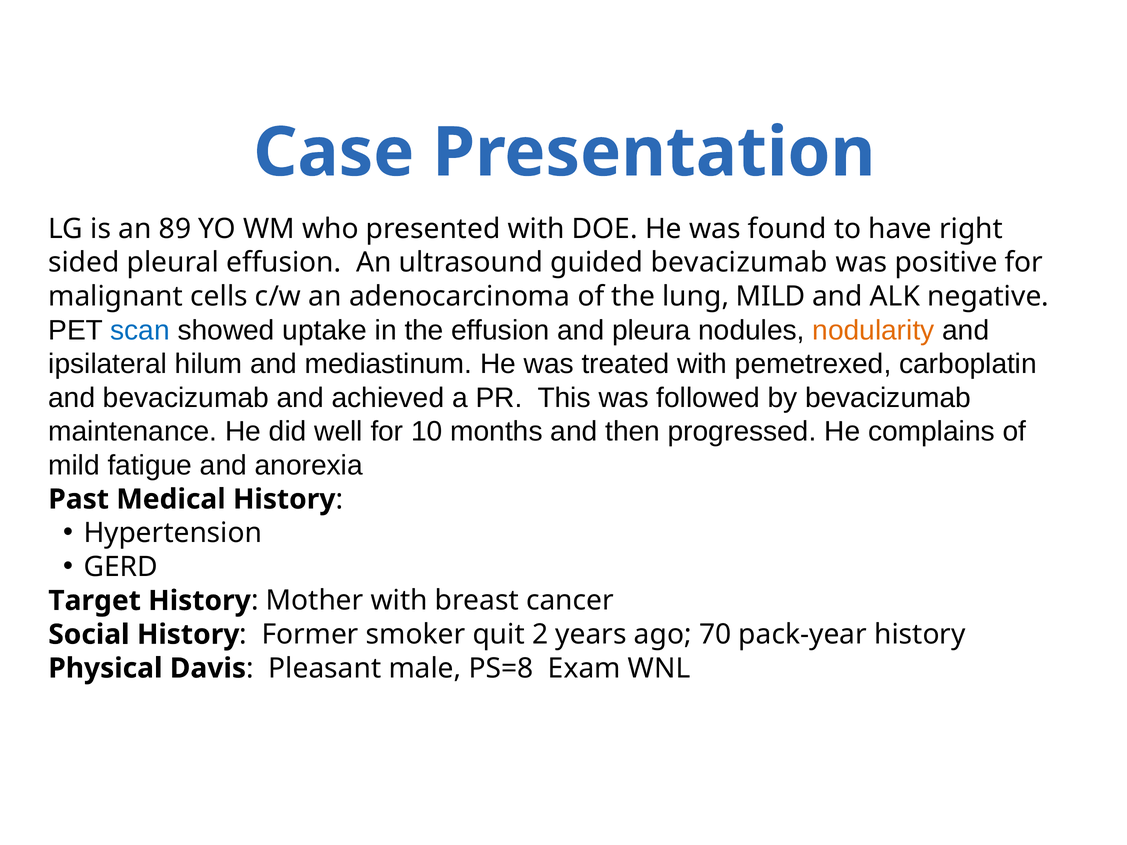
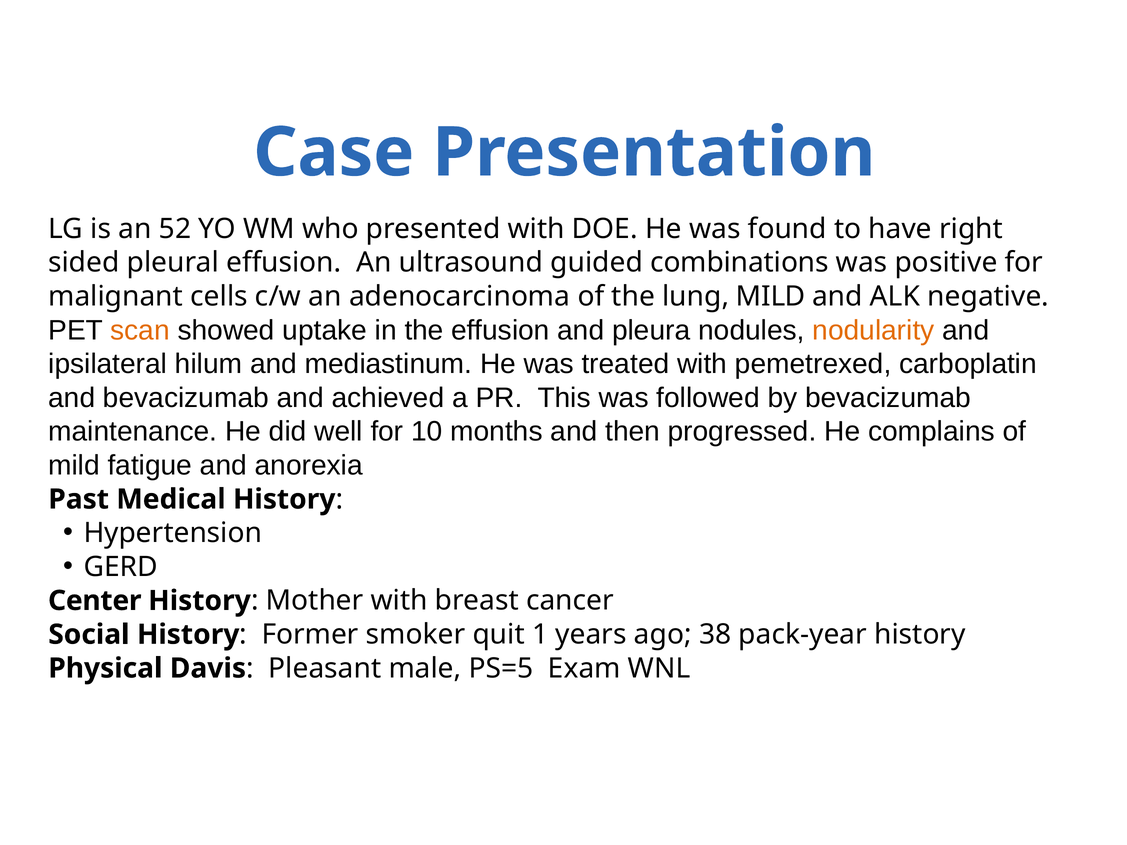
89: 89 -> 52
guided bevacizumab: bevacizumab -> combinations
scan colour: blue -> orange
Target: Target -> Center
2: 2 -> 1
70: 70 -> 38
PS=8: PS=8 -> PS=5
